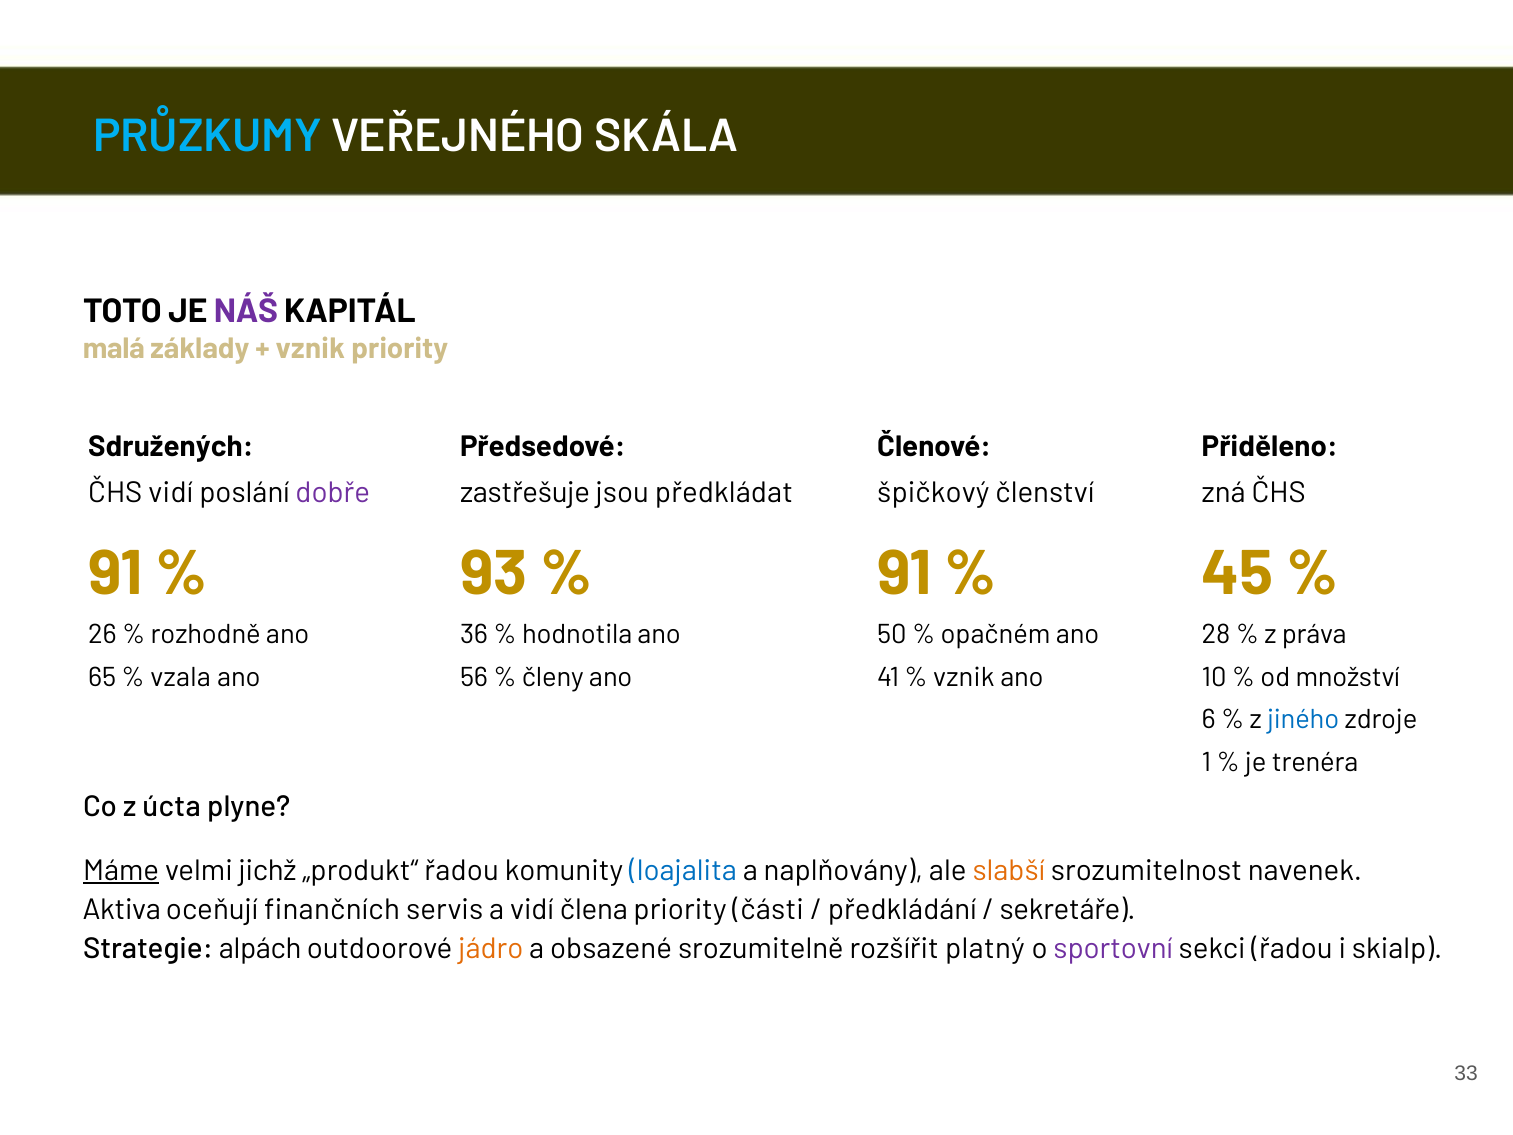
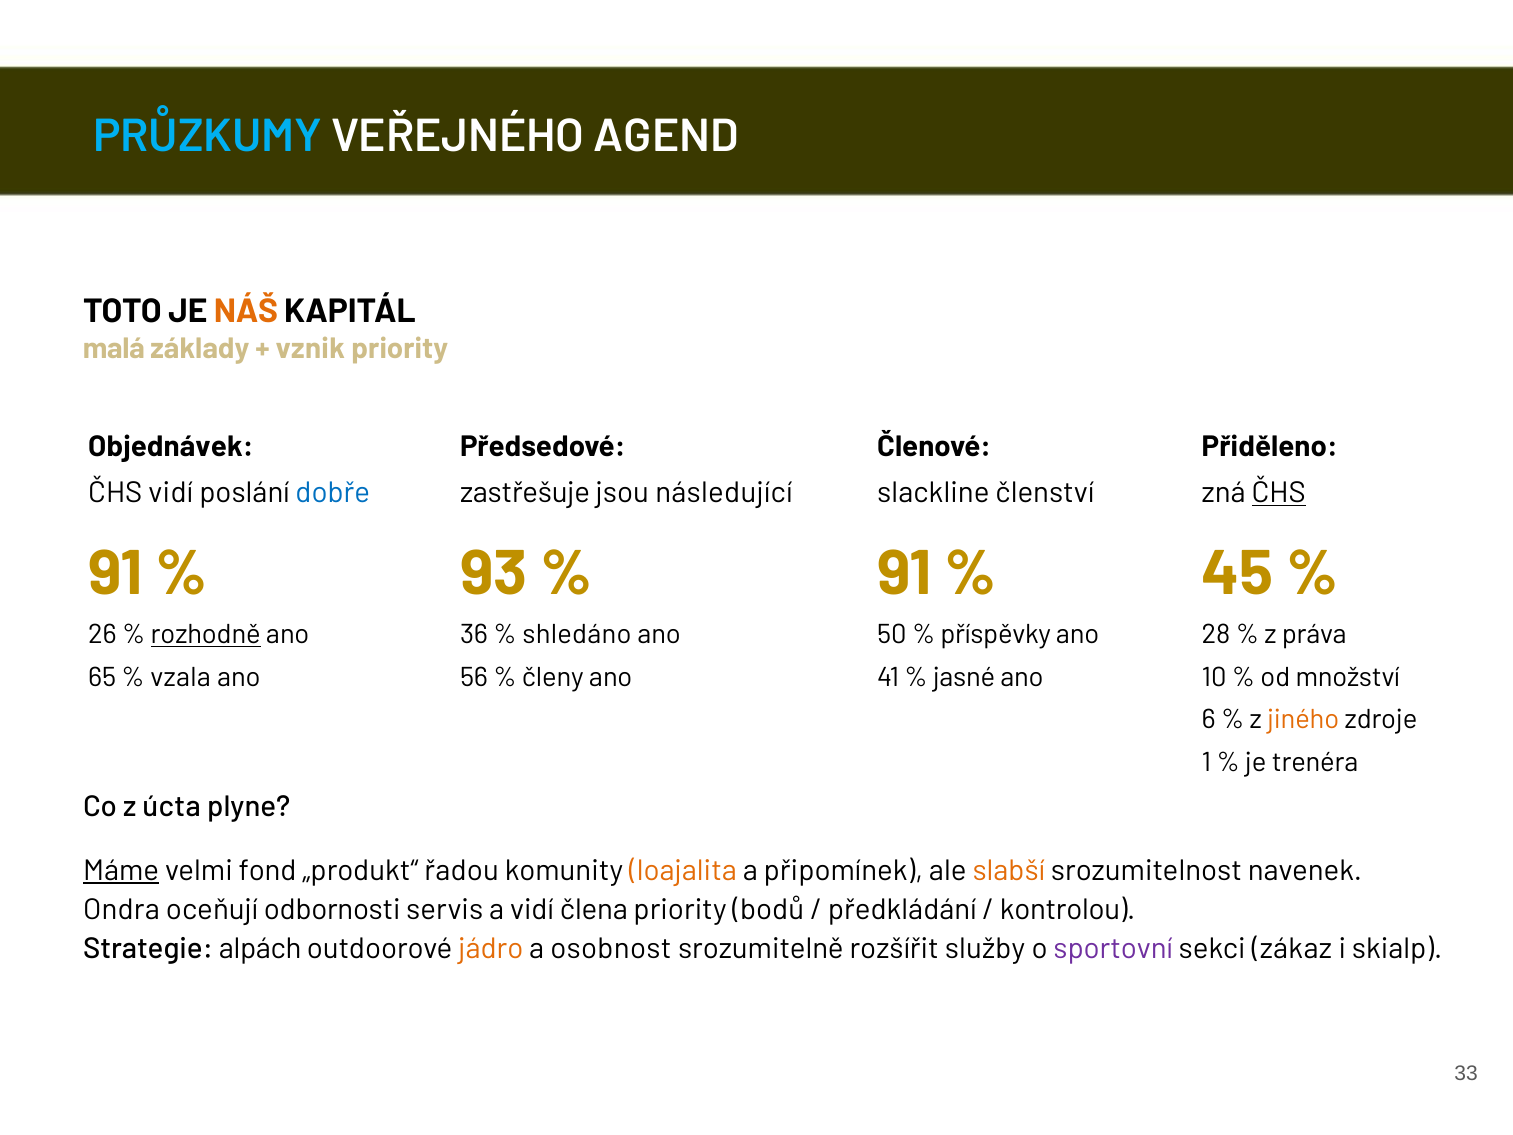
SKÁLA: SKÁLA -> AGEND
NÁŠ colour: purple -> orange
Sdružených: Sdružených -> Objednávek
dobře colour: purple -> blue
předkládat: předkládat -> následující
špičkový: špičkový -> slackline
ČHS at (1279, 493) underline: none -> present
rozhodně underline: none -> present
hodnotila: hodnotila -> shledáno
opačném: opačném -> příspěvky
vznik at (964, 677): vznik -> jasné
jiného colour: blue -> orange
jichž: jichž -> fond
loajalita colour: blue -> orange
naplňovány: naplňovány -> připomínek
Aktiva: Aktiva -> Ondra
finančních: finančních -> odbornosti
části: části -> bodů
sekretáře: sekretáře -> kontrolou
obsazené: obsazené -> osobnost
platný: platný -> služby
sekci řadou: řadou -> zákaz
